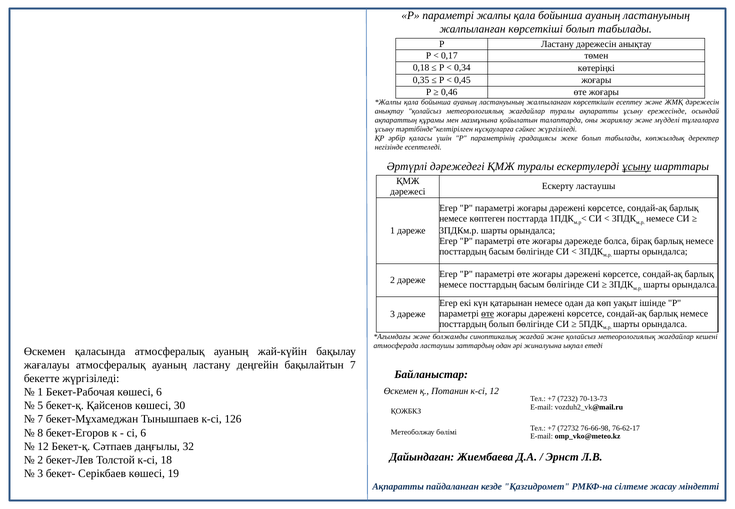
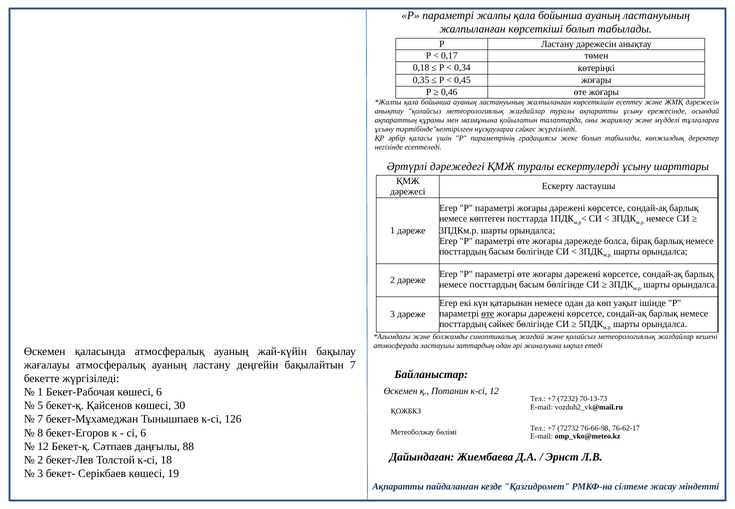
ұсыну at (637, 166) underline: present -> none
посттардың болып: болып -> сәйкес
32: 32 -> 88
